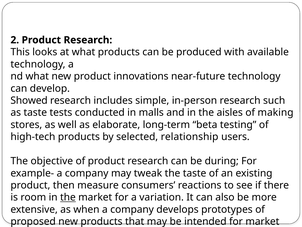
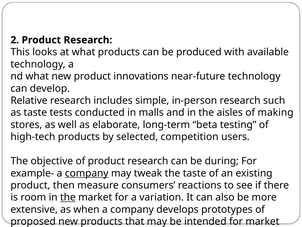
Showed: Showed -> Relative
relationship: relationship -> competition
company at (87, 173) underline: none -> present
